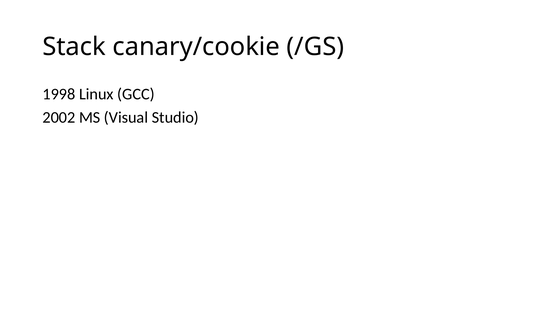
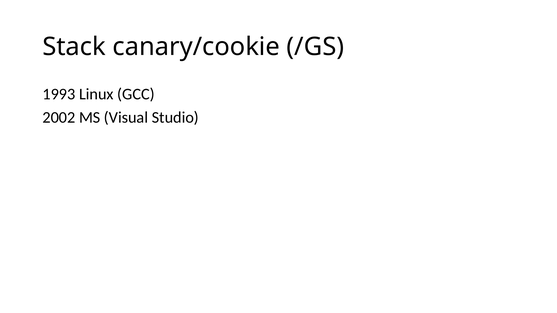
1998: 1998 -> 1993
